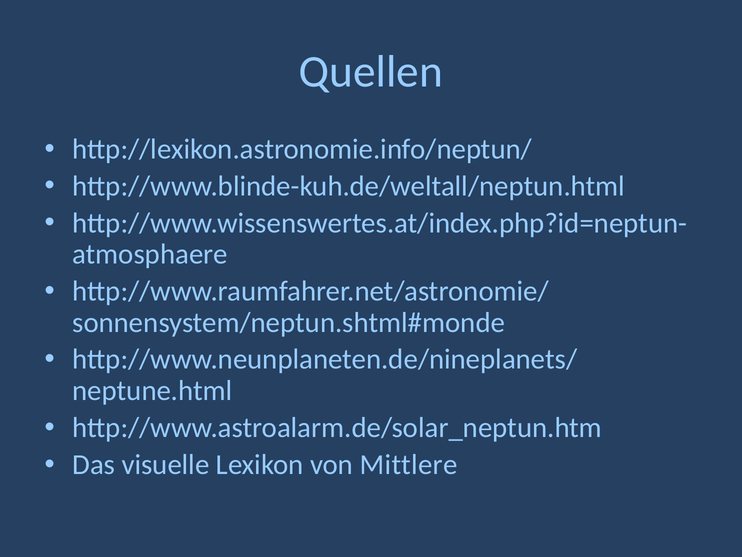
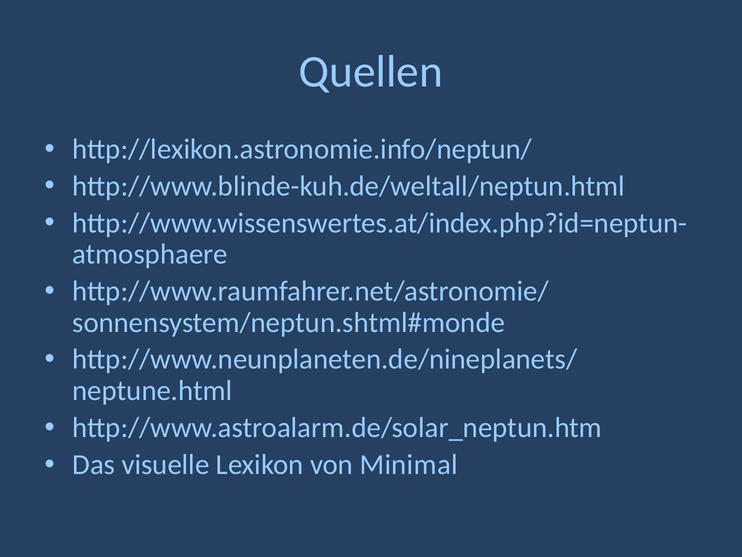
Mittlere: Mittlere -> Minimal
